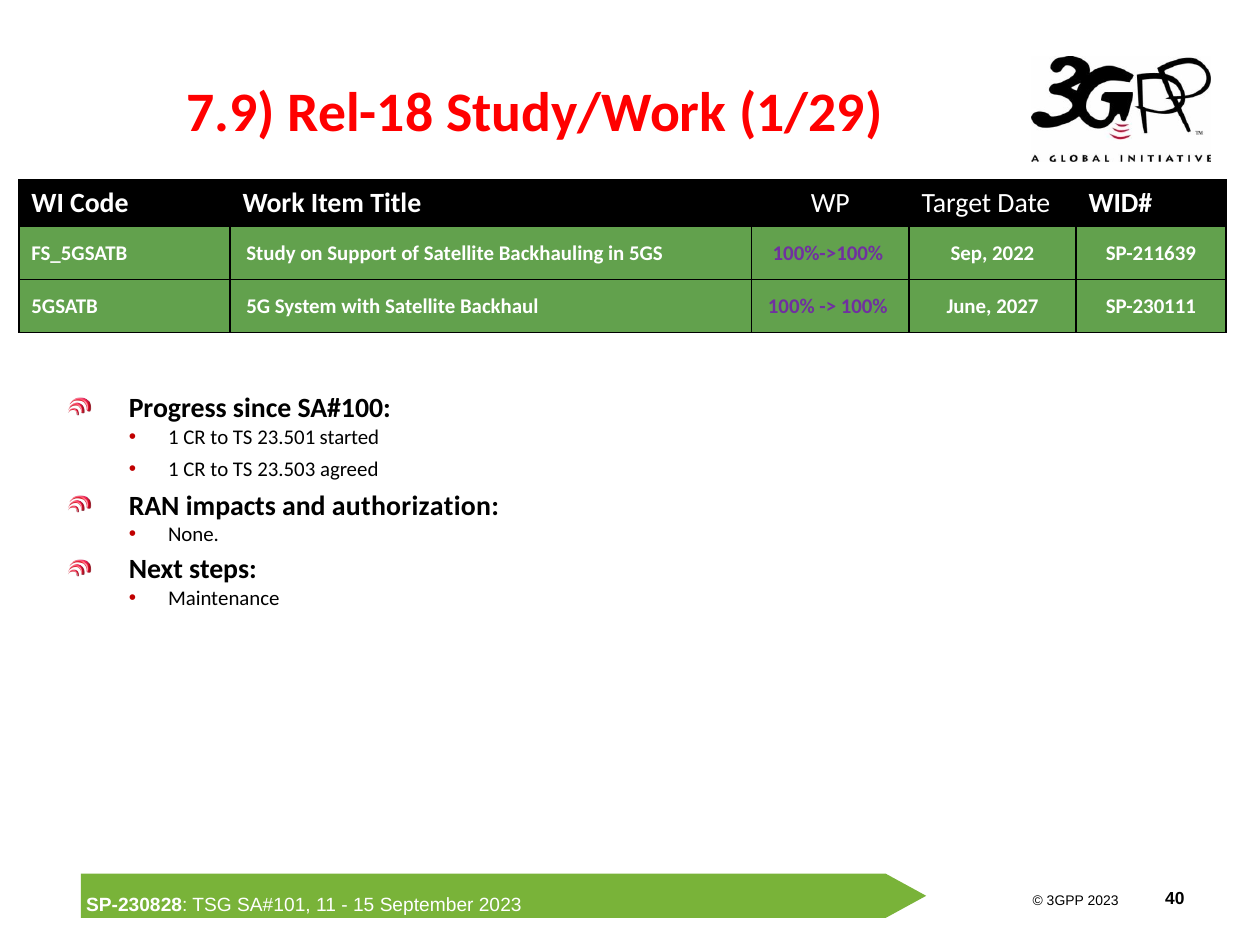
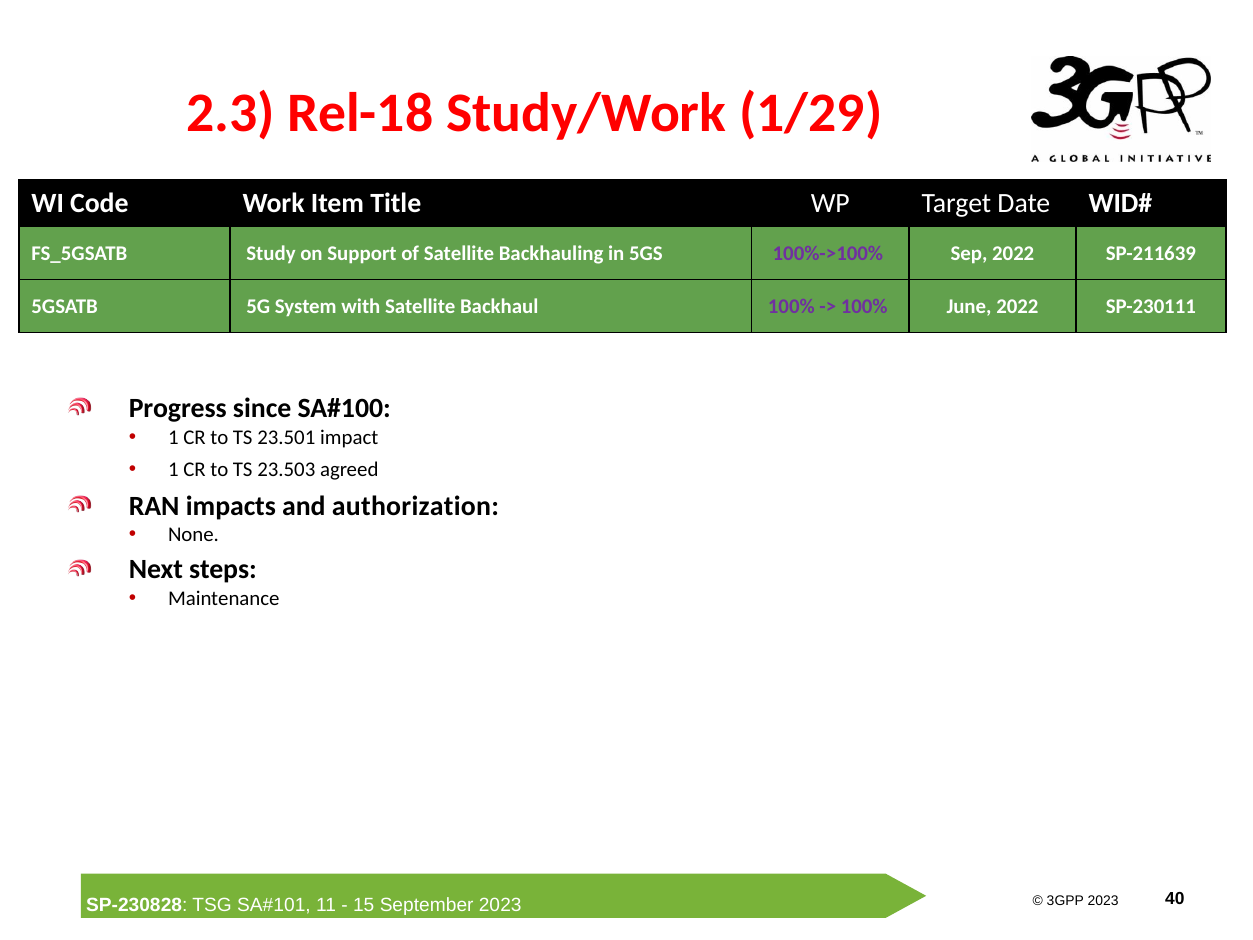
7.9: 7.9 -> 2.3
June 2027: 2027 -> 2022
started: started -> impact
